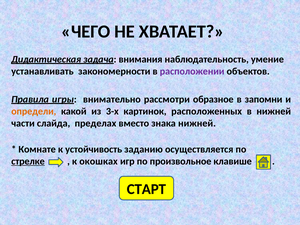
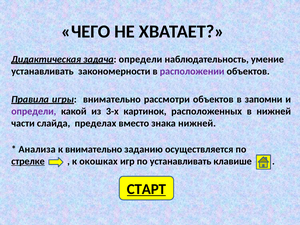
задача внимания: внимания -> определи
рассмотри образное: образное -> объектов
определи at (34, 111) colour: orange -> purple
Комнате: Комнате -> Анализа
к устойчивость: устойчивость -> внимательно
по произвольное: произвольное -> устанавливать
СТАРТ underline: none -> present
